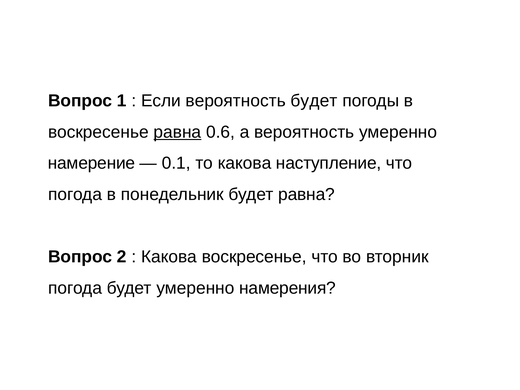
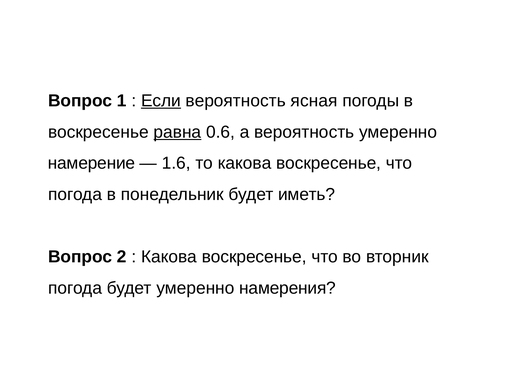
Если underline: none -> present
вероятность будет: будет -> ясная
0.1: 0.1 -> 1.6
то какова наступление: наступление -> воскресенье
будет равна: равна -> иметь
